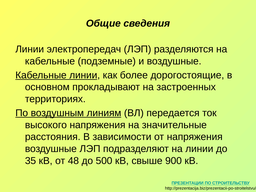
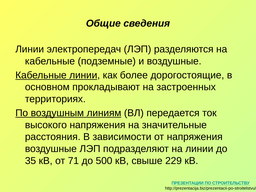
48: 48 -> 71
900: 900 -> 229
